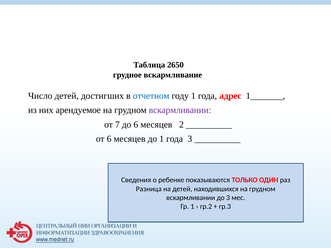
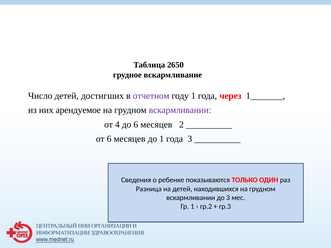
отчетном colour: blue -> purple
адрес: адрес -> через
7: 7 -> 4
